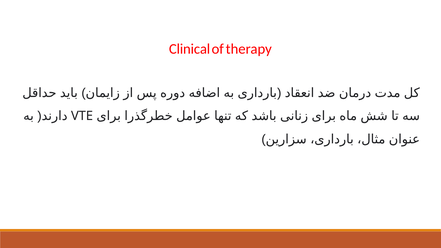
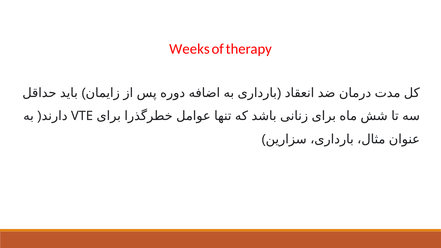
Clinical: Clinical -> Weeks
